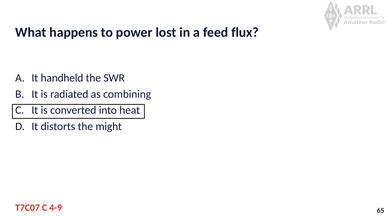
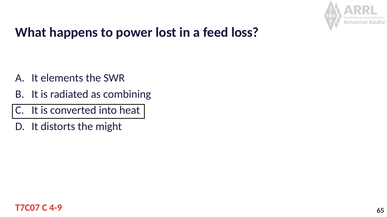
flux: flux -> loss
handheld: handheld -> elements
